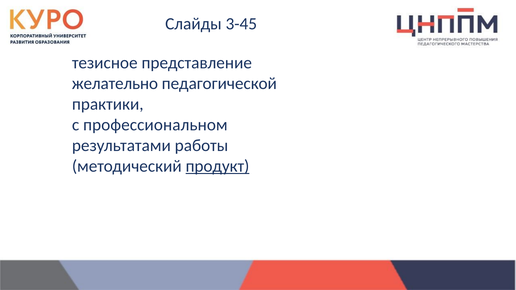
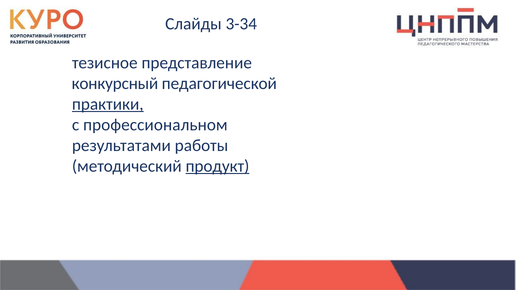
3-45: 3-45 -> 3-34
желательно: желательно -> конкурсный
практики underline: none -> present
